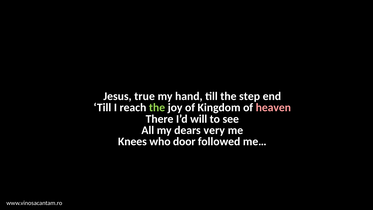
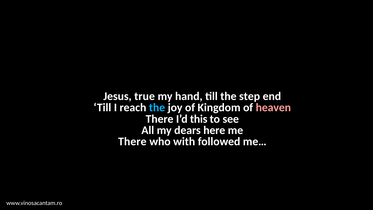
the at (157, 108) colour: light green -> light blue
will: will -> this
very: very -> here
Knees at (132, 142): Knees -> There
door: door -> with
